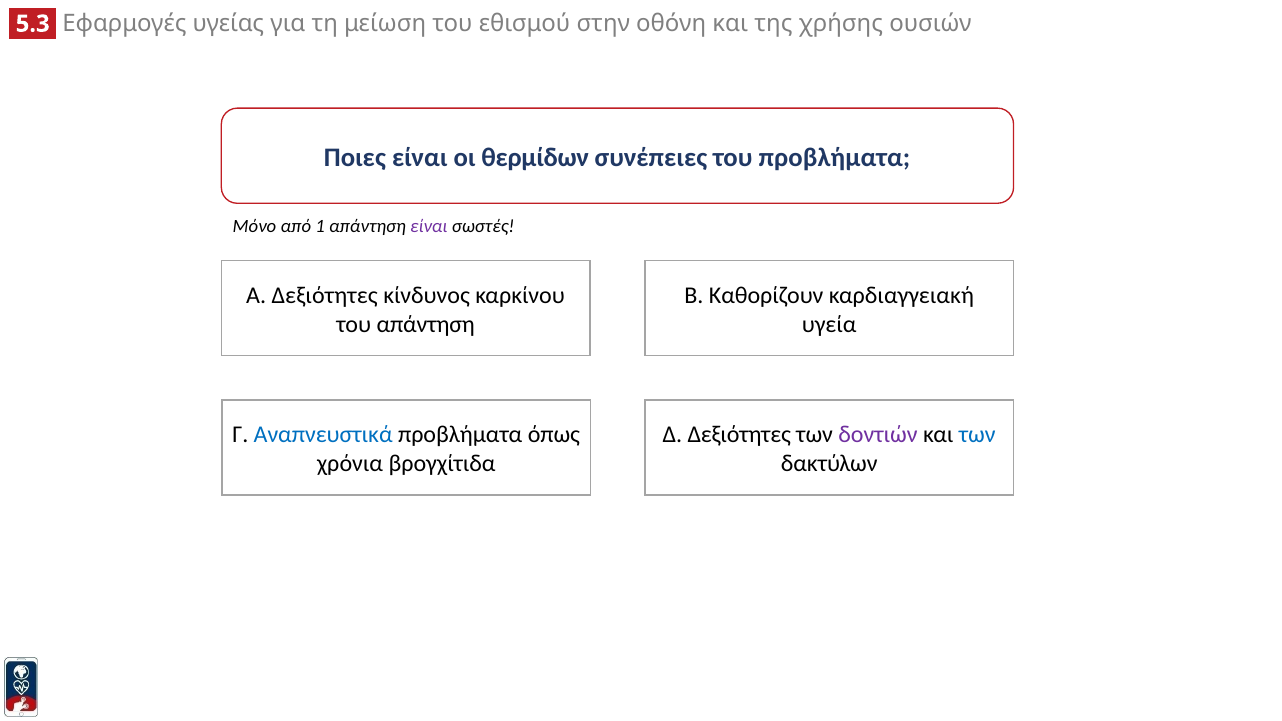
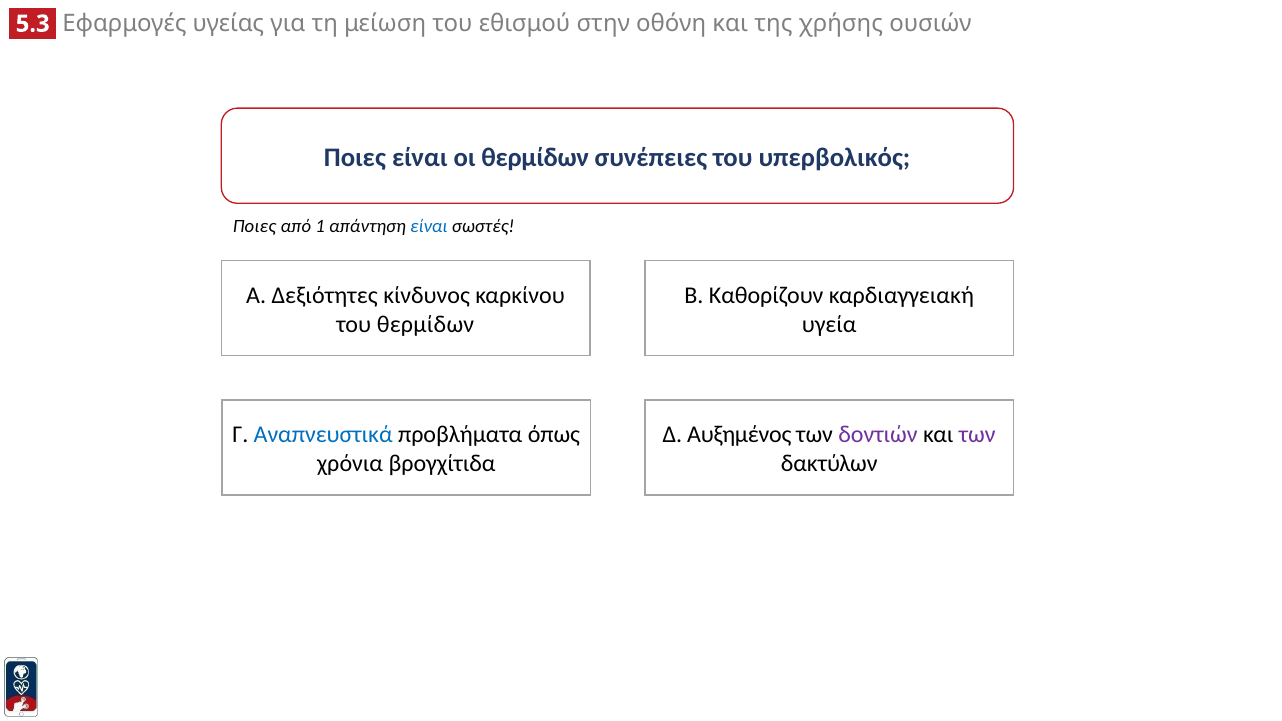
του προβλήματα: προβλήματα -> υπερβολικός
Μόνο at (254, 226): Μόνο -> Ποιες
είναι at (429, 226) colour: purple -> blue
του απάντηση: απάντηση -> θερμίδων
Δ Δεξιότητες: Δεξιότητες -> Αυξημένος
των at (977, 435) colour: blue -> purple
